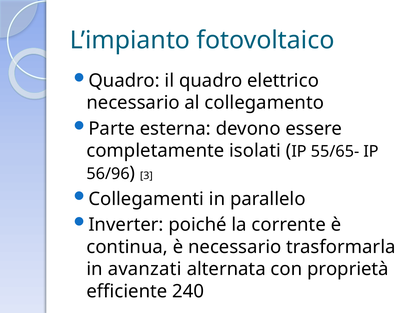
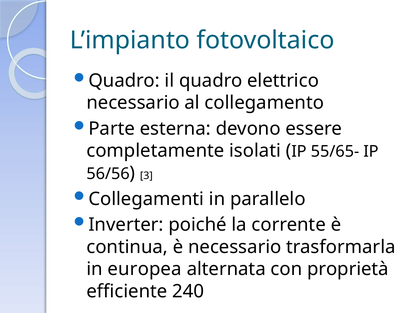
56/96: 56/96 -> 56/56
avanzati: avanzati -> europea
